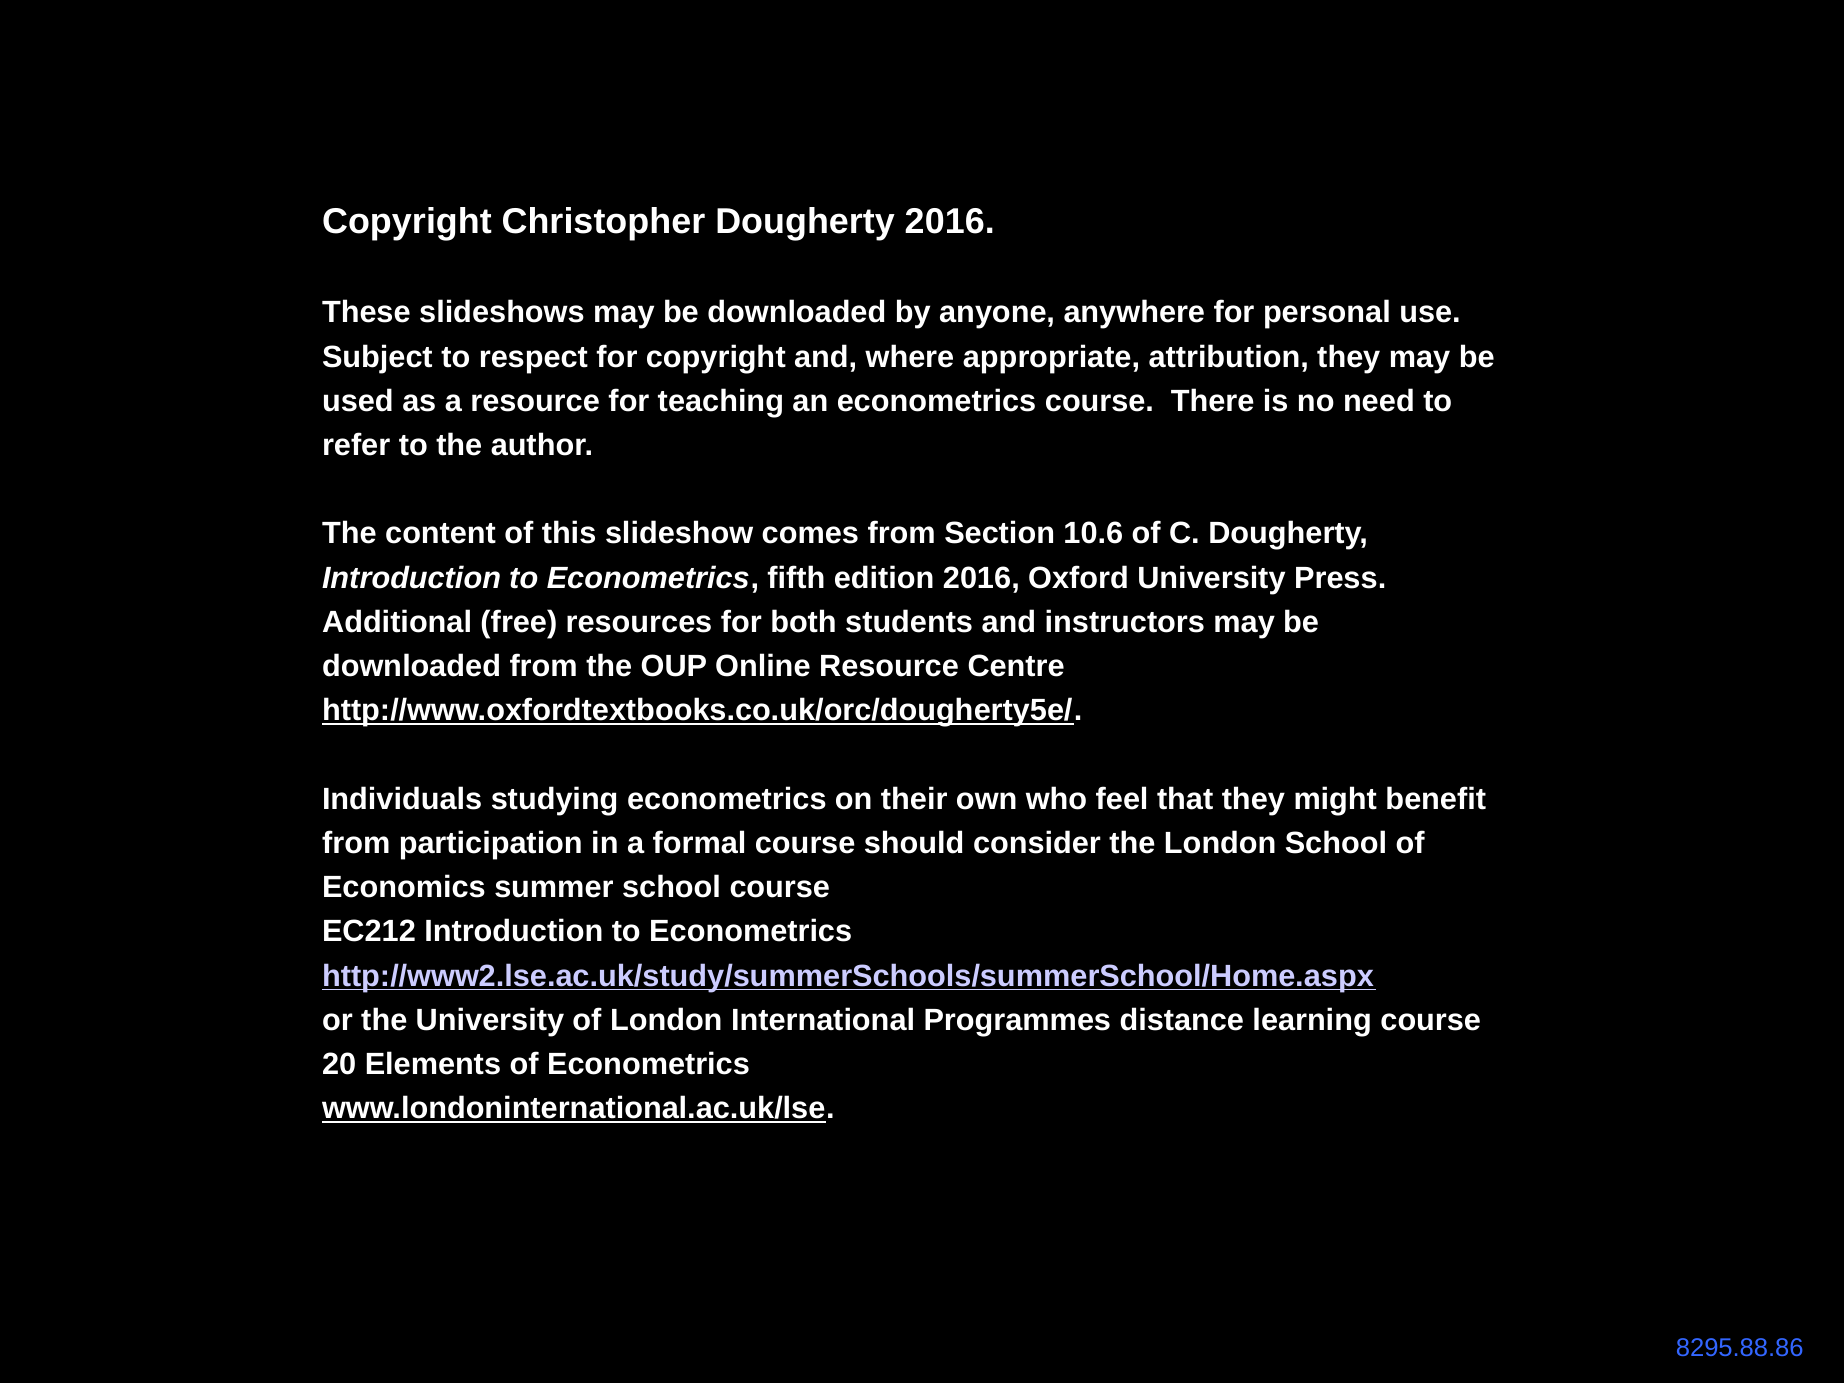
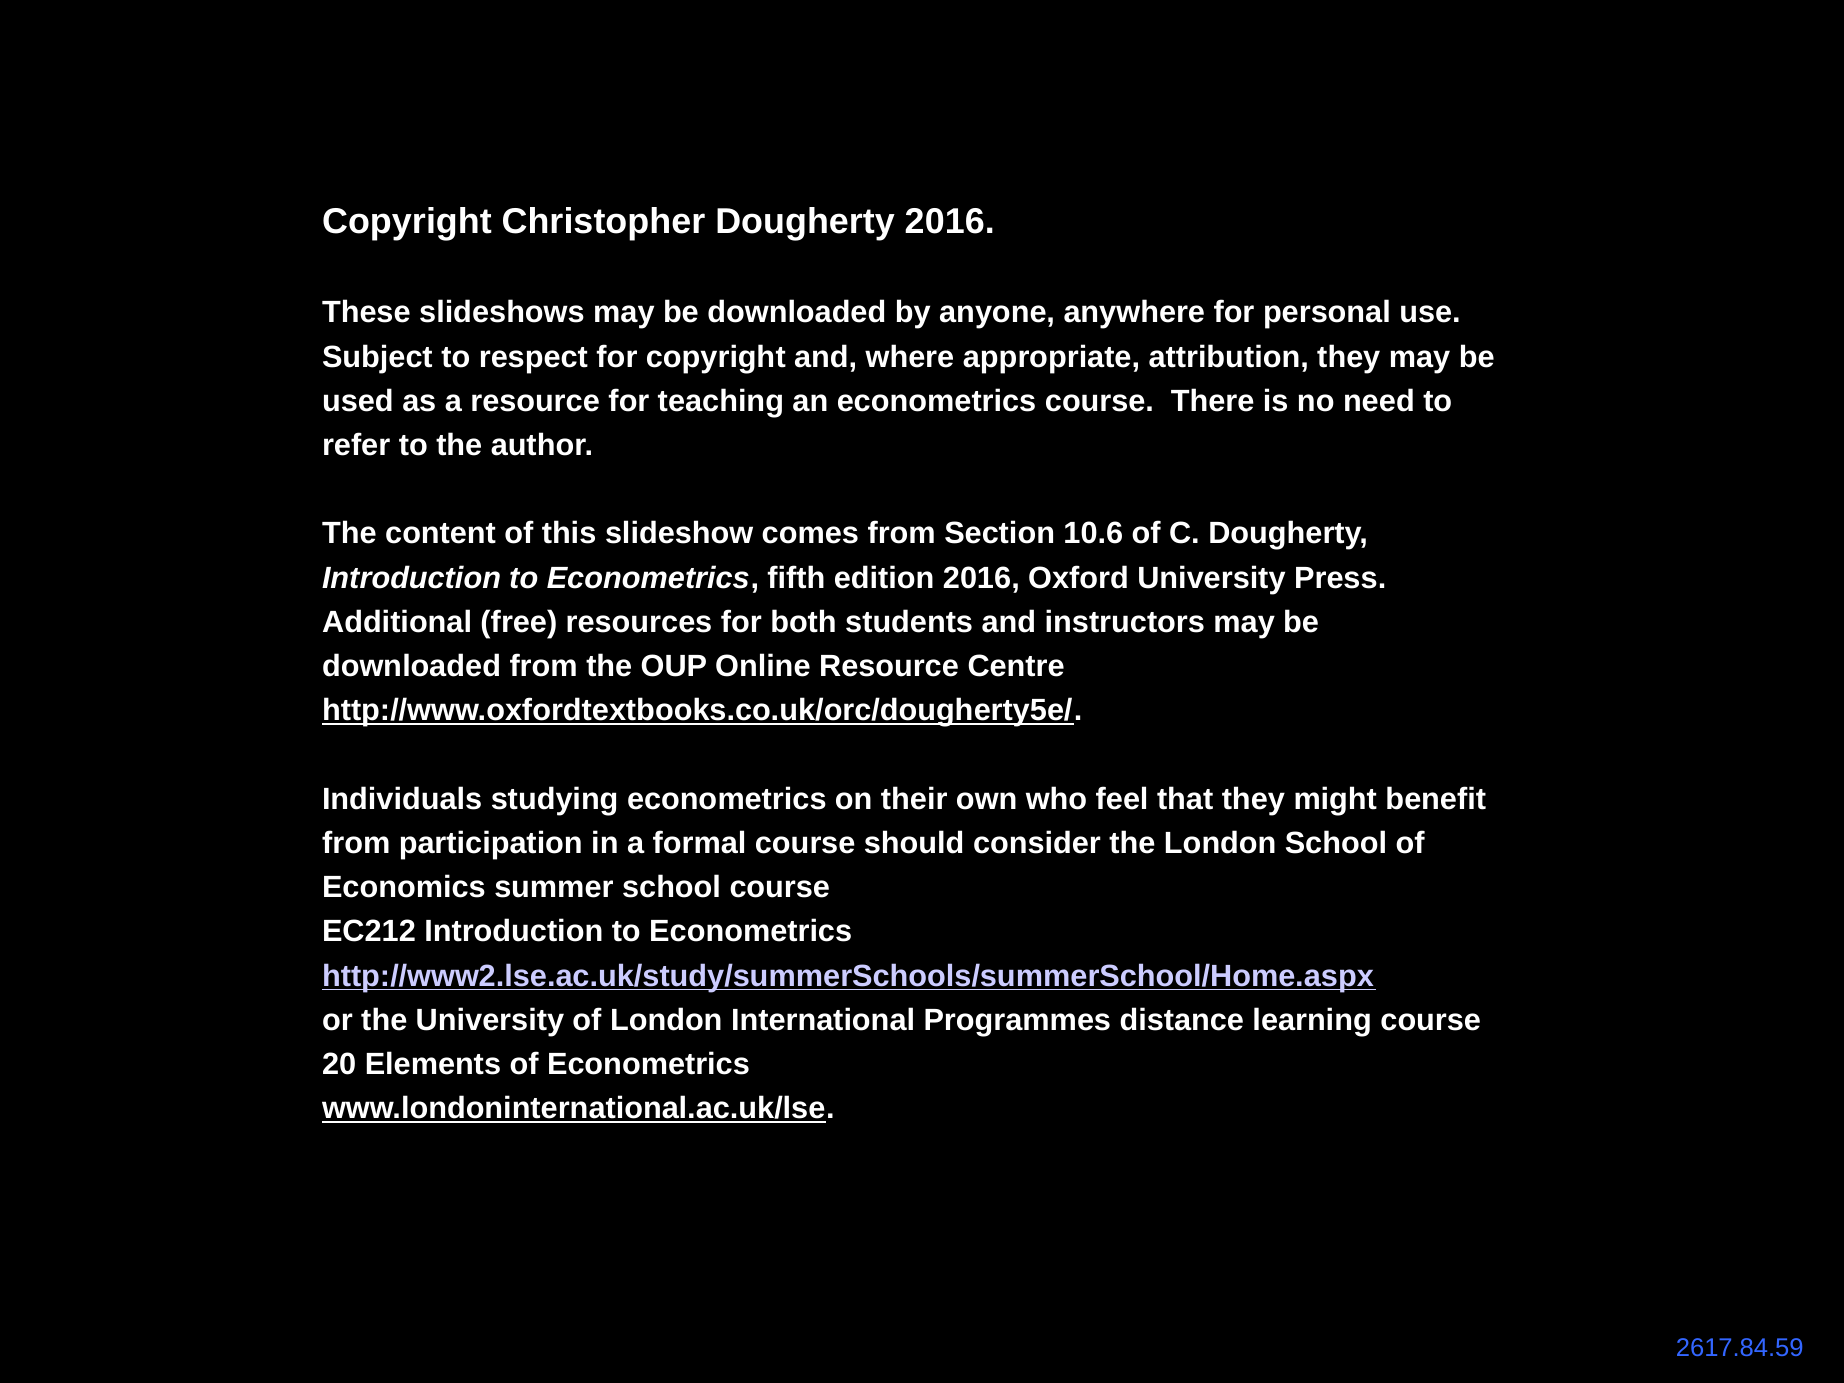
8295.88.86: 8295.88.86 -> 2617.84.59
